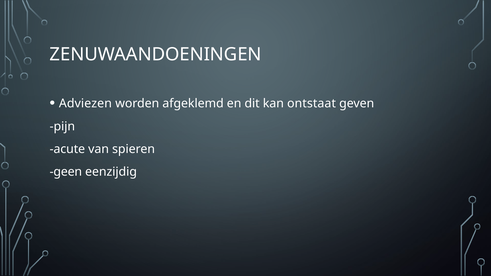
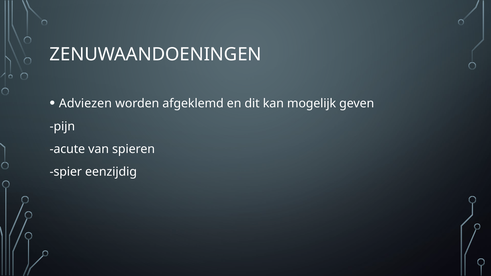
ontstaat: ontstaat -> mogelijk
geen: geen -> spier
